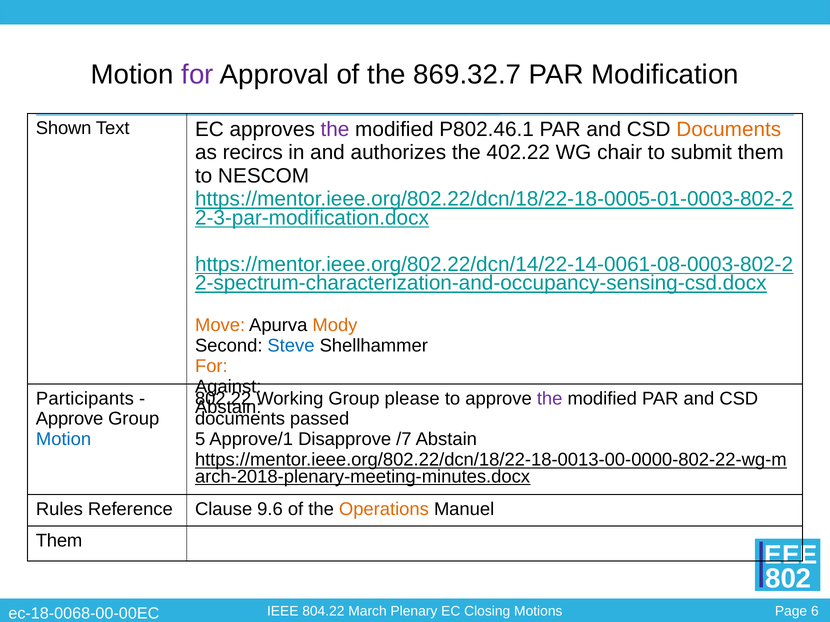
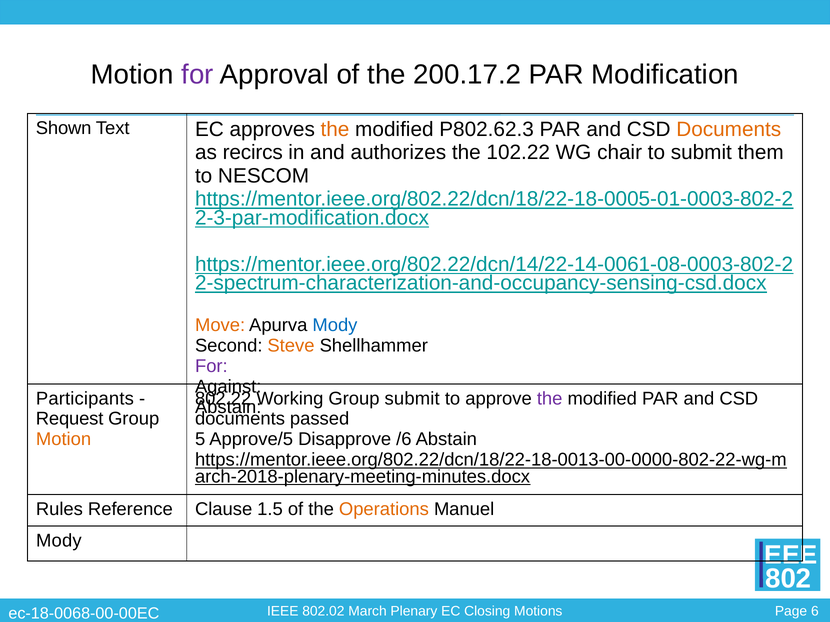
869.32.7: 869.32.7 -> 200.17.2
the at (335, 130) colour: purple -> orange
P802.46.1: P802.46.1 -> P802.62.3
402.22: 402.22 -> 102.22
Mody at (335, 326) colour: orange -> blue
Steve colour: blue -> orange
For at (211, 367) colour: orange -> purple
Group please: please -> submit
Approve at (70, 419): Approve -> Request
Motion at (64, 440) colour: blue -> orange
Approve/1: Approve/1 -> Approve/5
/7: /7 -> /6
9.6: 9.6 -> 1.5
Them at (59, 541): Them -> Mody
804.22: 804.22 -> 802.02
